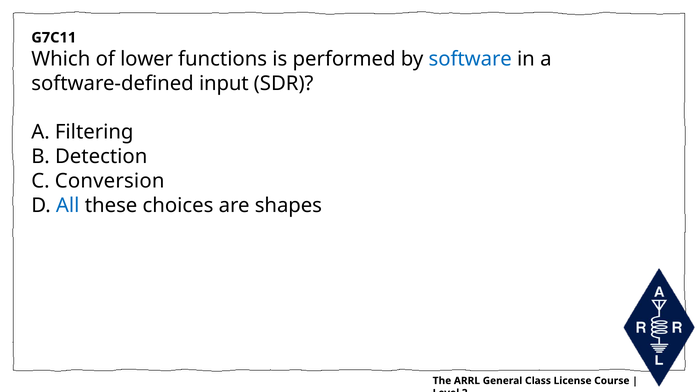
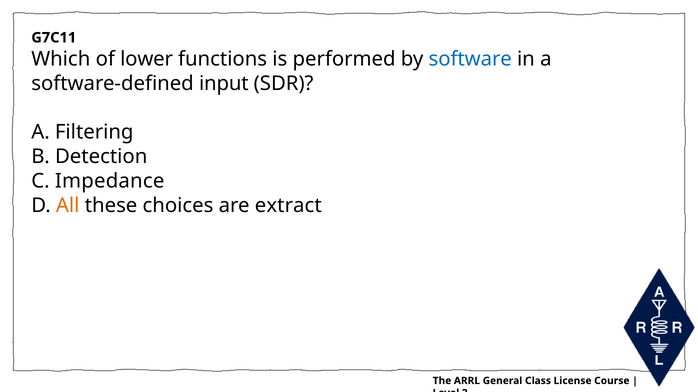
Conversion: Conversion -> Impedance
All colour: blue -> orange
shapes: shapes -> extract
